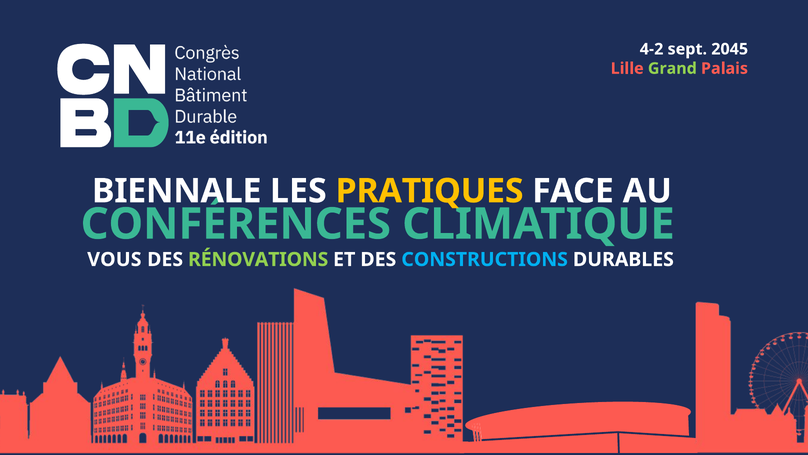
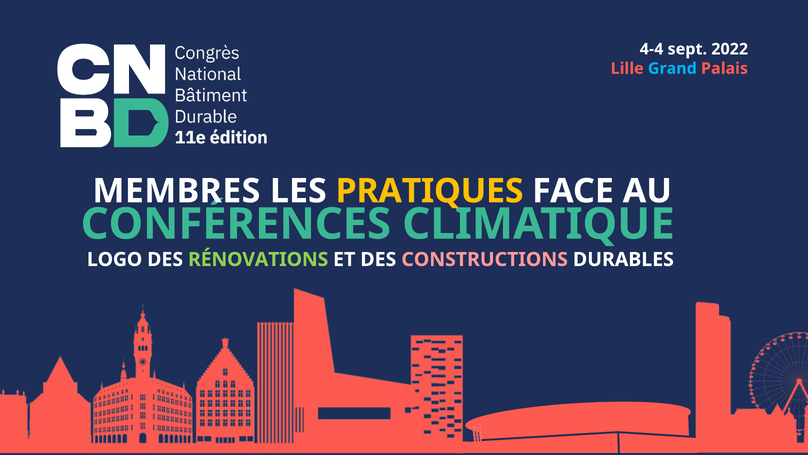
4-2: 4-2 -> 4-4
2045: 2045 -> 2022
Grand colour: light green -> light blue
BIENNALE: BIENNALE -> MEMBRES
VOUS: VOUS -> LOGO
CONSTRUCTIONS colour: light blue -> pink
